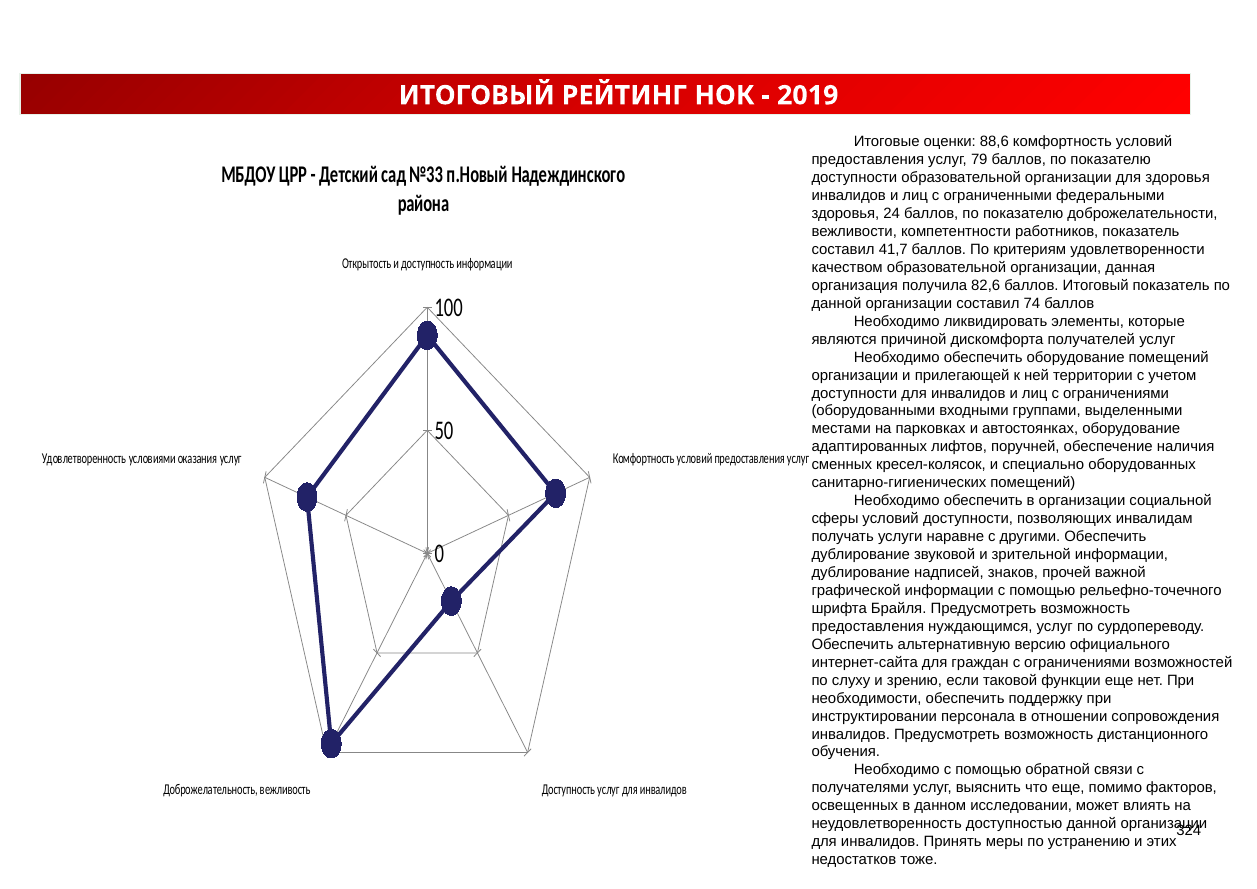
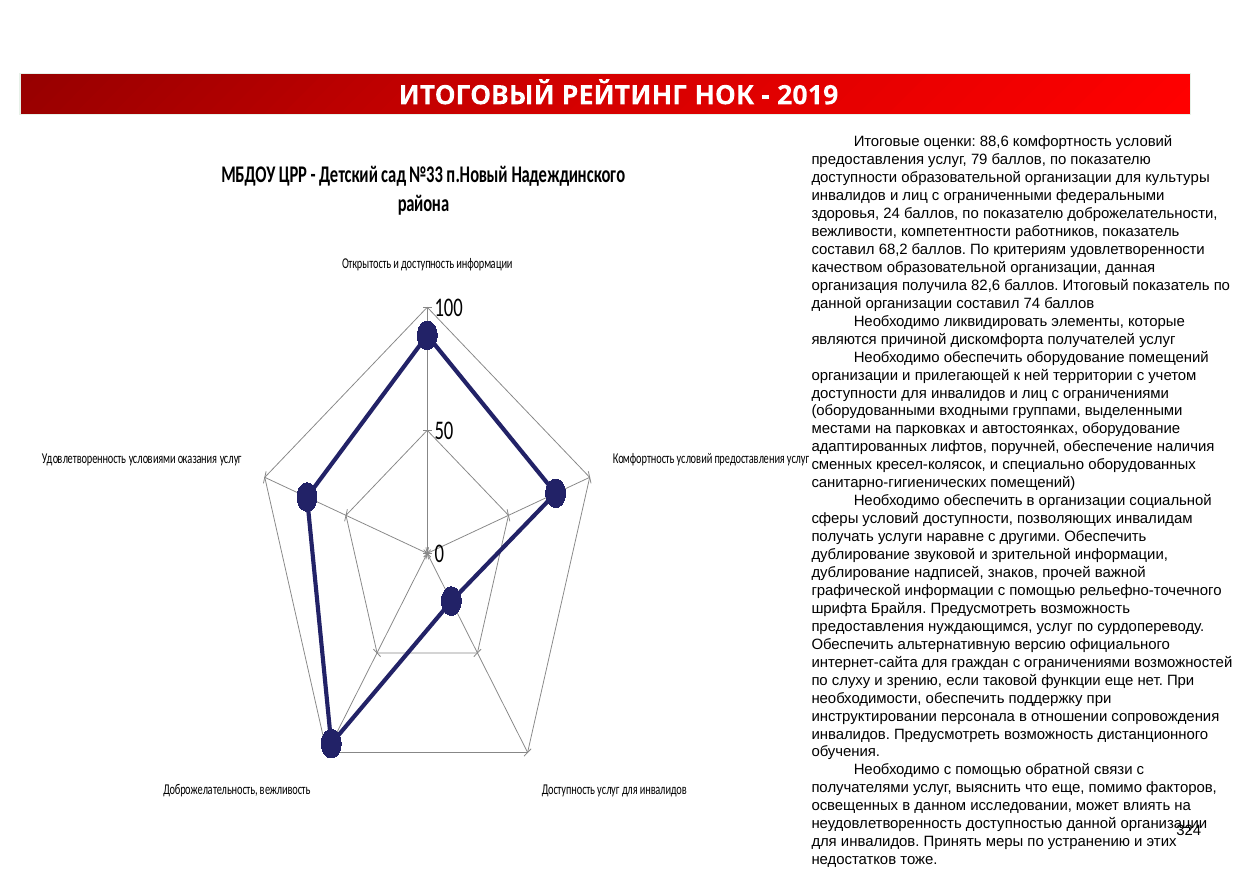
для здоровья: здоровья -> культуры
41,7: 41,7 -> 68,2
